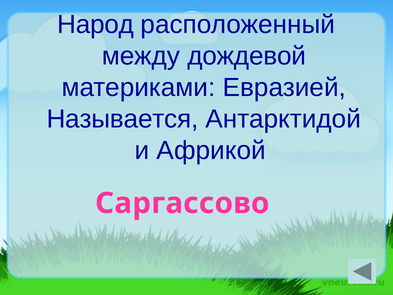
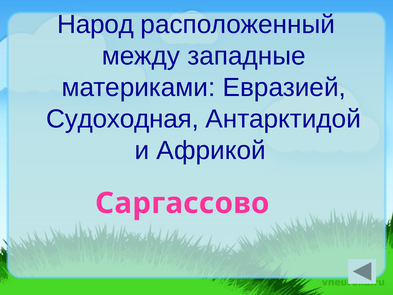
дождевой: дождевой -> западные
Называется: Называется -> Судоходная
